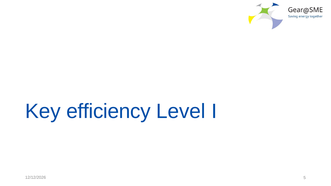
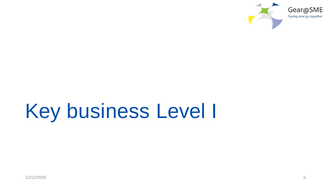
efficiency: efficiency -> business
